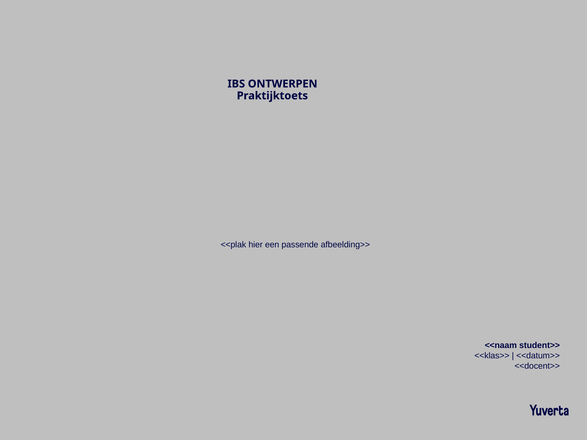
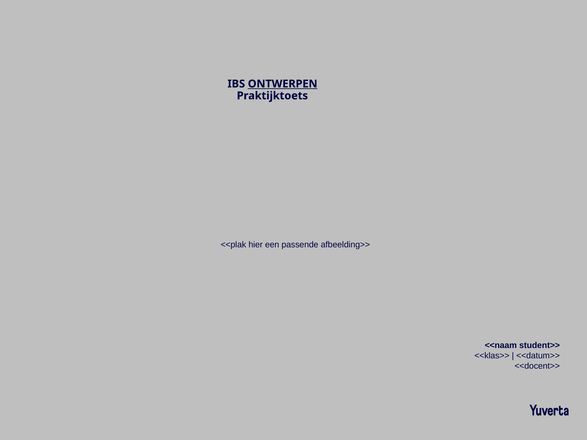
ONTWERPEN underline: none -> present
